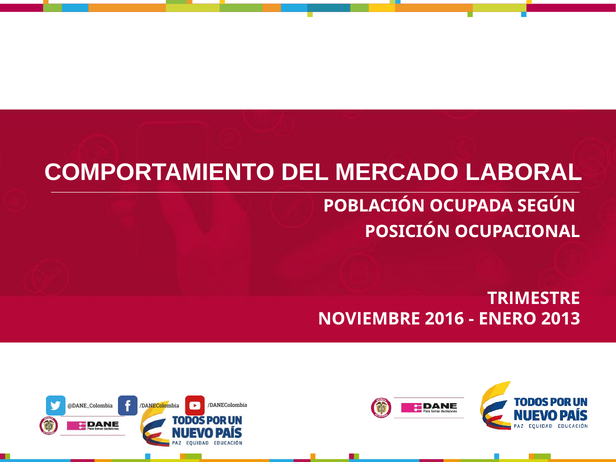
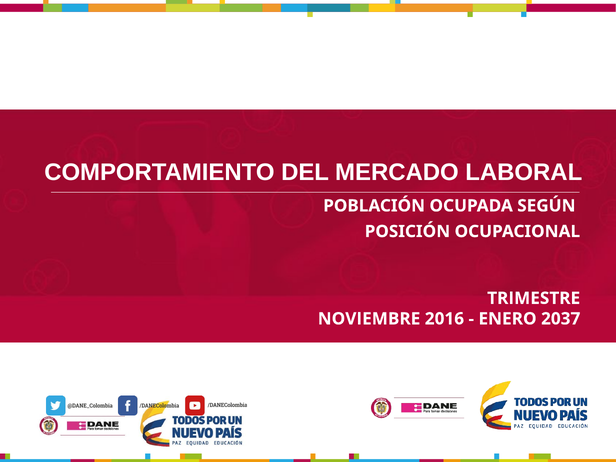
2013: 2013 -> 2037
